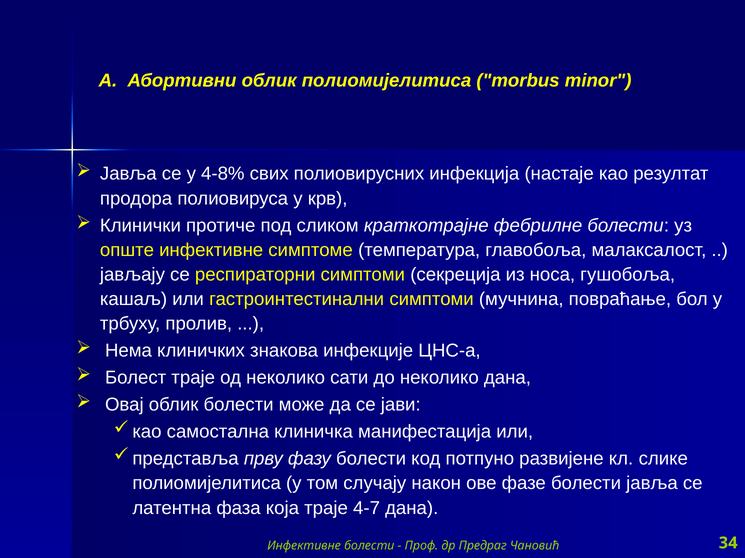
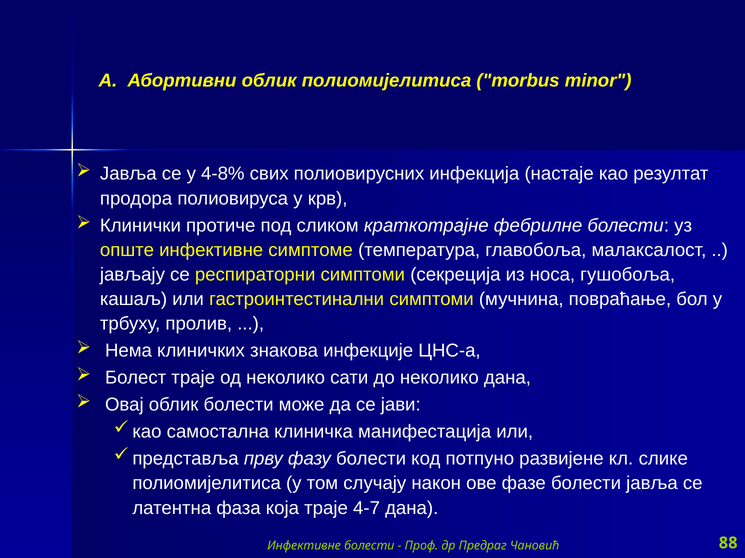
34: 34 -> 88
